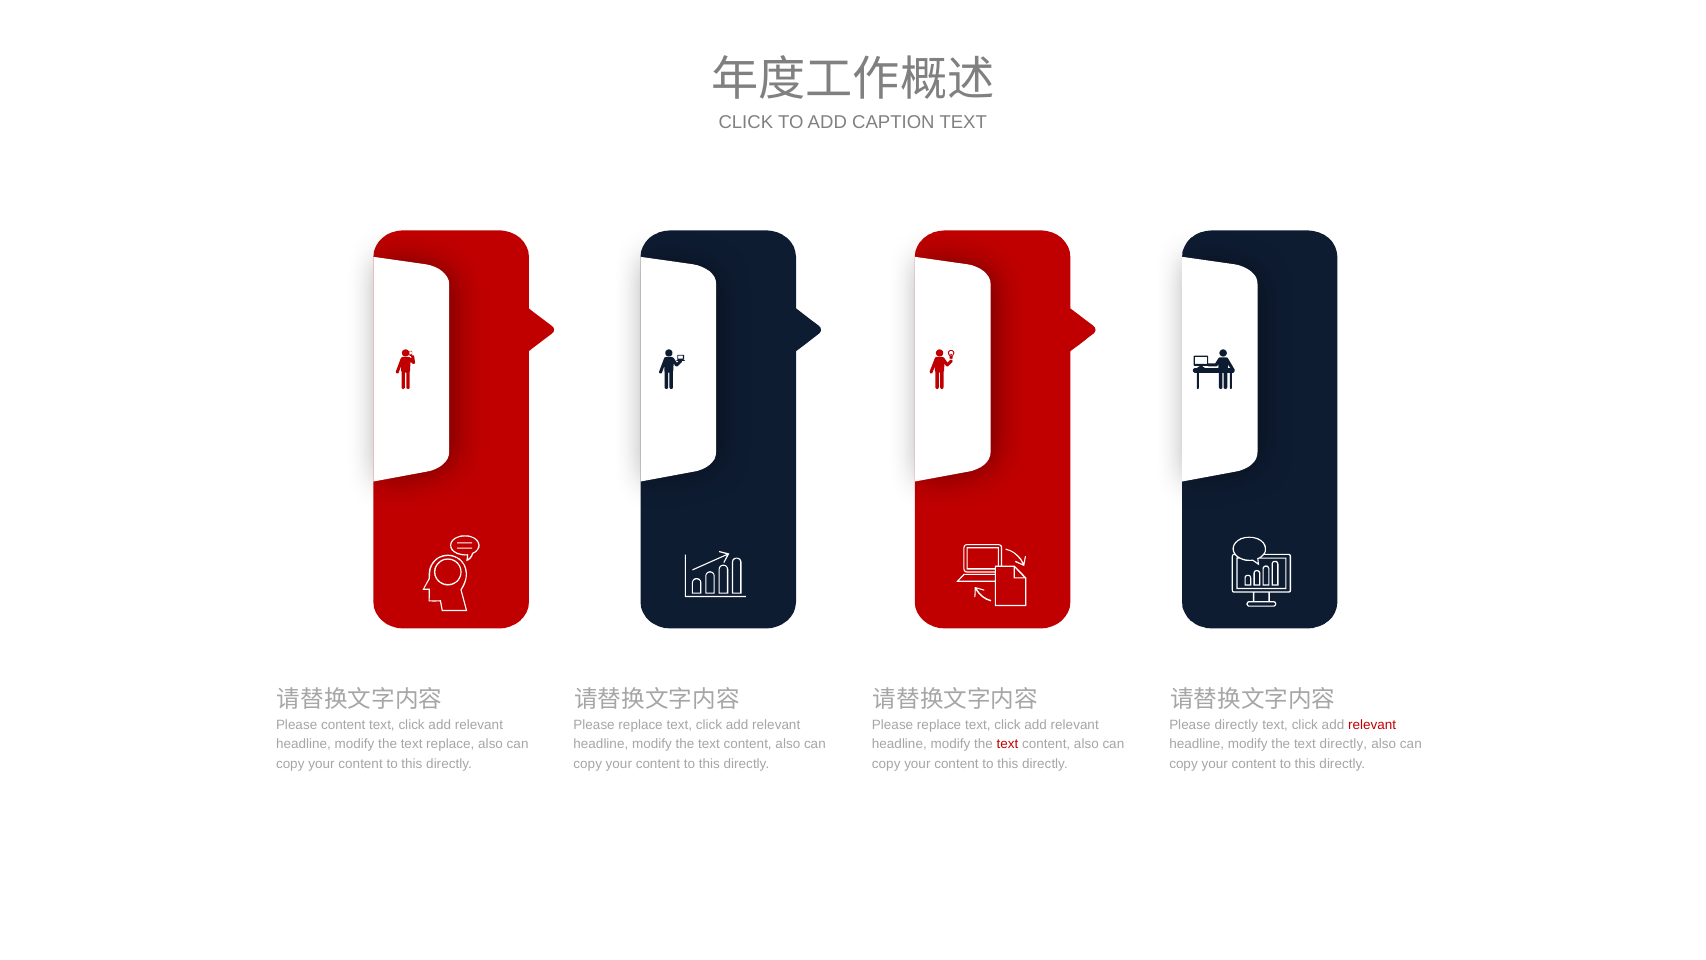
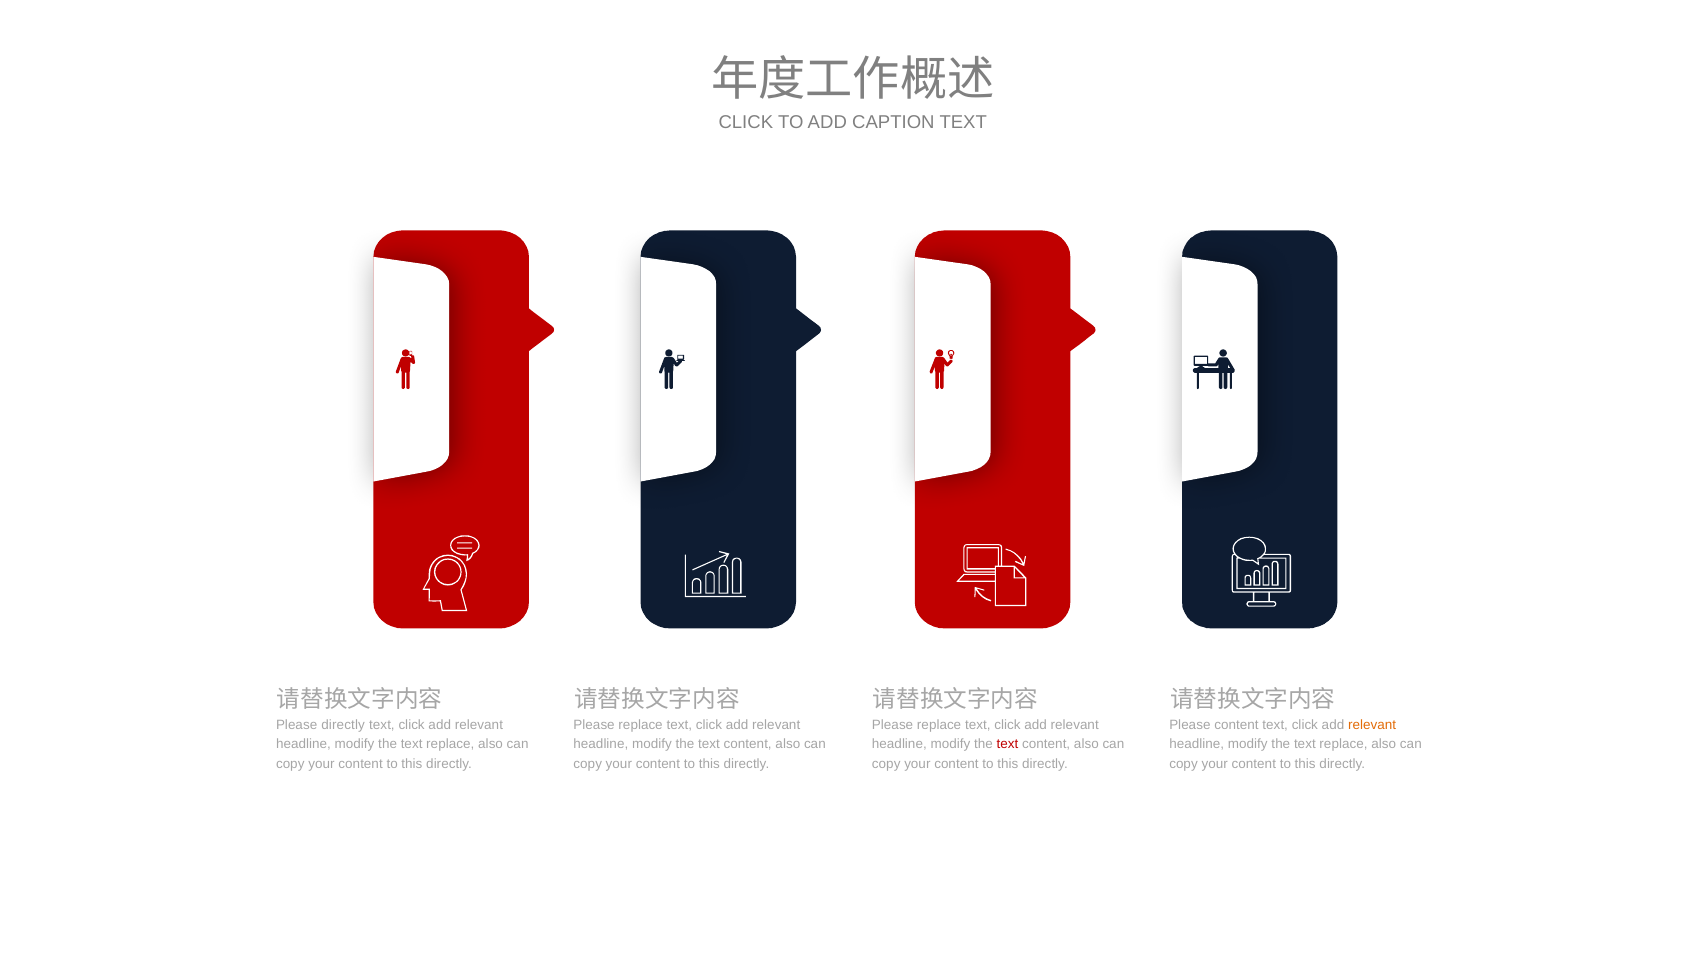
Please content: content -> directly
Please directly: directly -> content
relevant at (1372, 725) colour: red -> orange
directly at (1343, 744): directly -> replace
